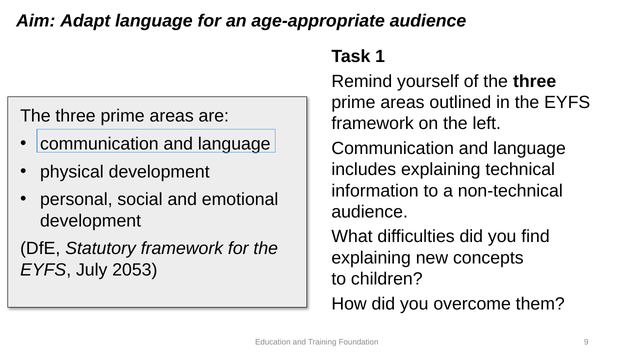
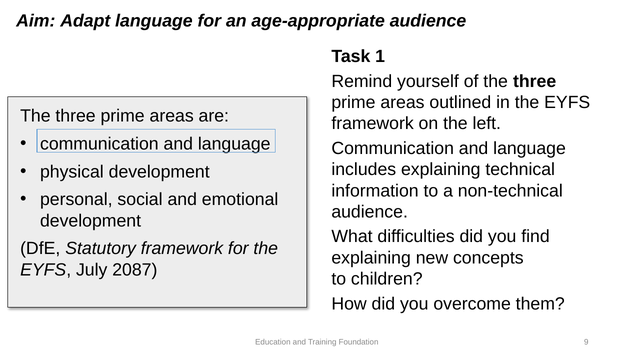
2053: 2053 -> 2087
